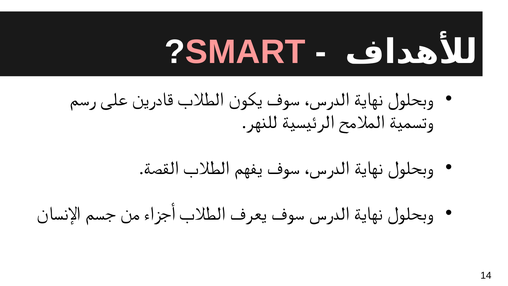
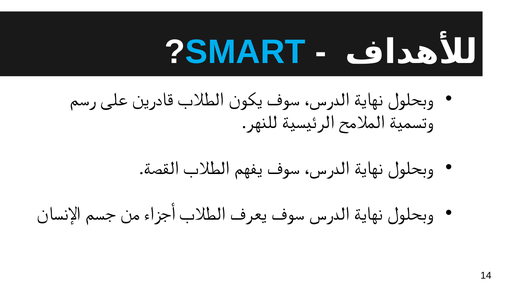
SMART colour: pink -> light blue
